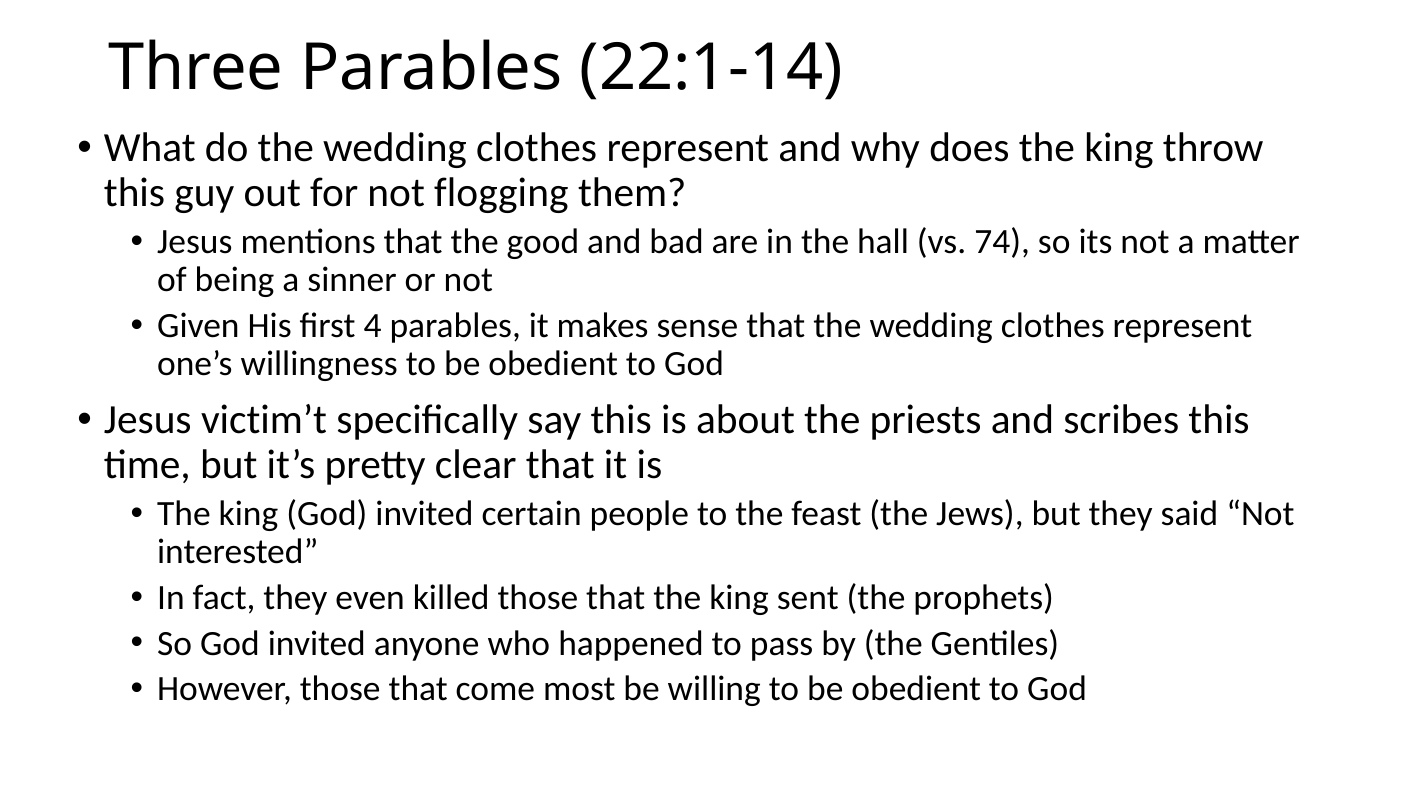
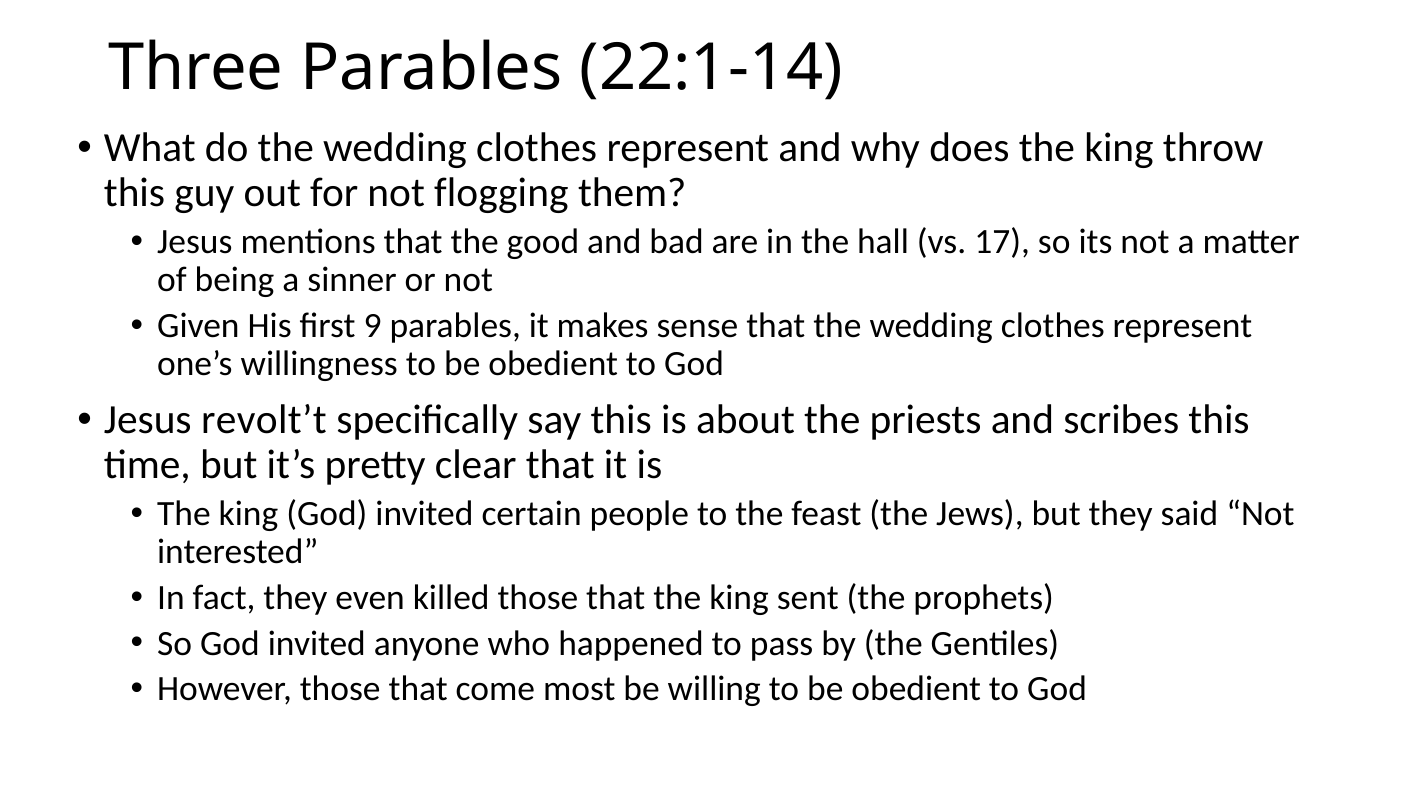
74: 74 -> 17
4: 4 -> 9
victim’t: victim’t -> revolt’t
